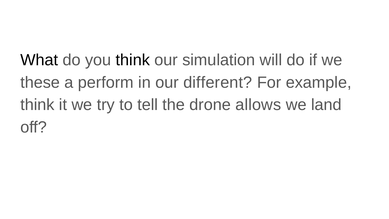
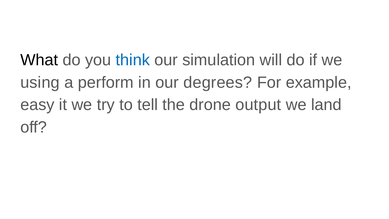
think at (133, 60) colour: black -> blue
these: these -> using
different: different -> degrees
think at (37, 105): think -> easy
allows: allows -> output
